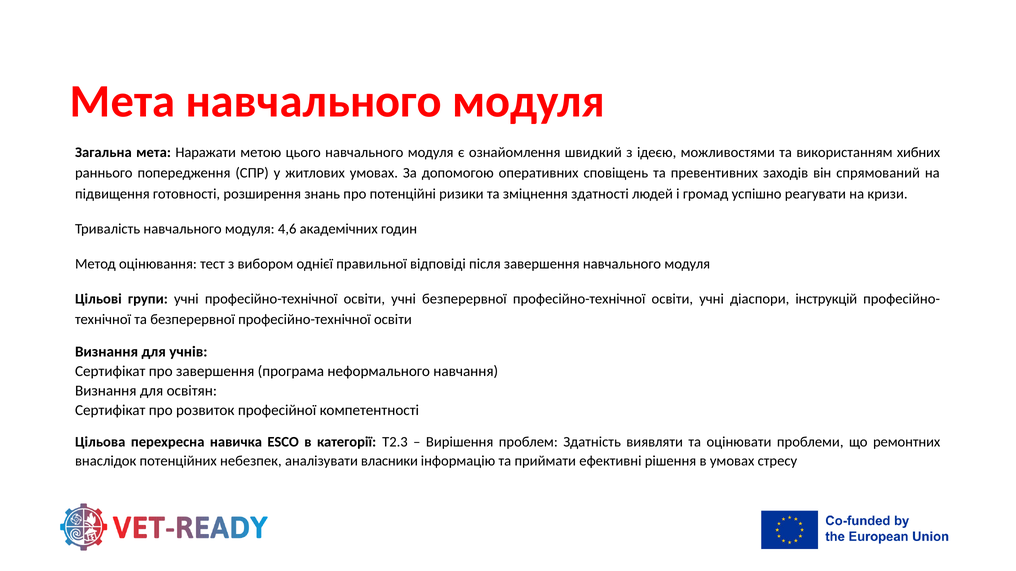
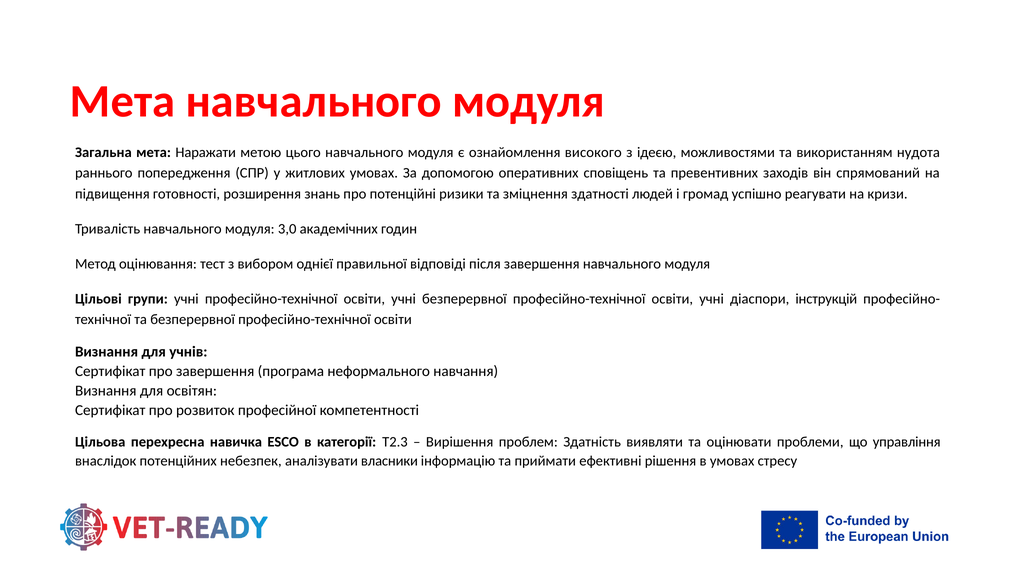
швидкий: швидкий -> високого
хибних: хибних -> нудота
4,6: 4,6 -> 3,0
ремонтних: ремонтних -> управління
